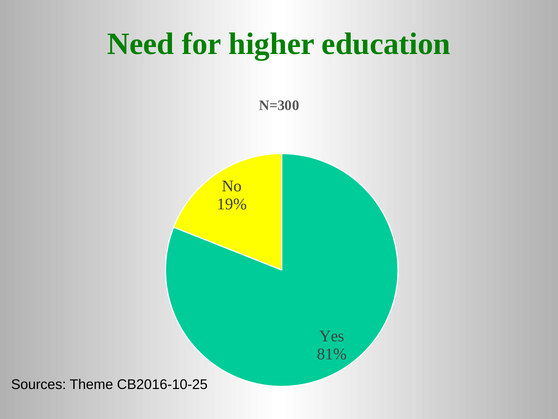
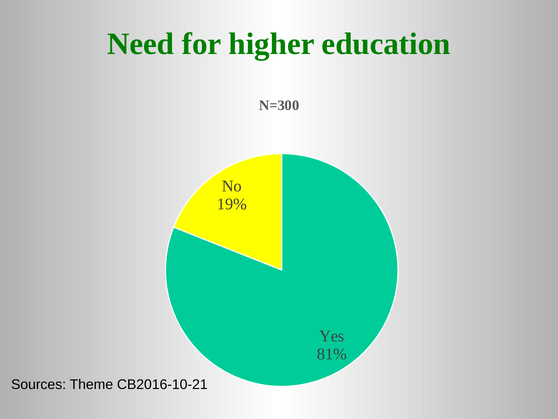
CB2016-10-25: CB2016-10-25 -> CB2016-10-21
